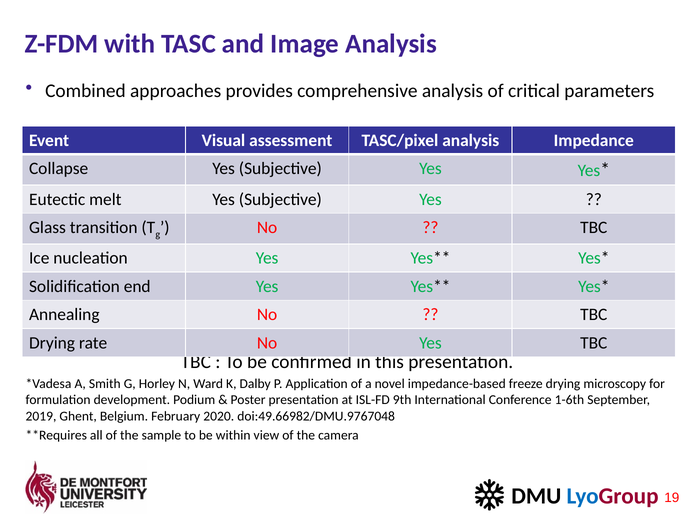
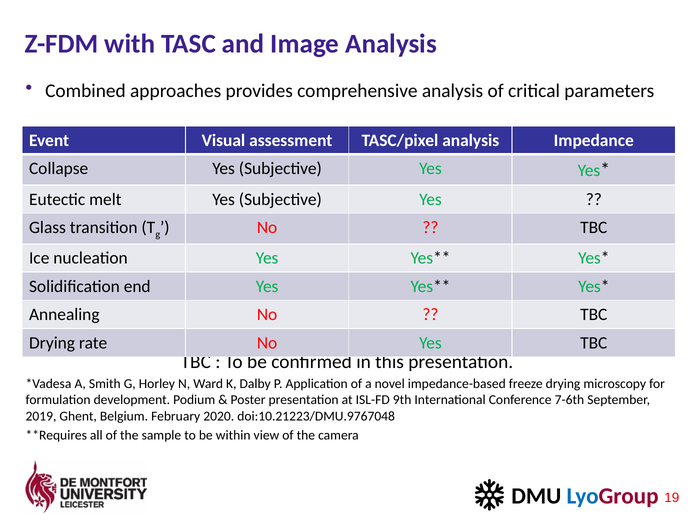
1-6th: 1-6th -> 7-6th
doi:49.66982/DMU.9767048: doi:49.66982/DMU.9767048 -> doi:10.21223/DMU.9767048
